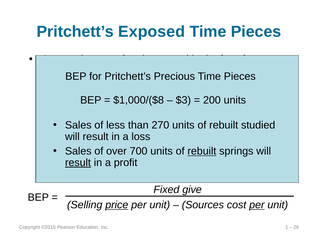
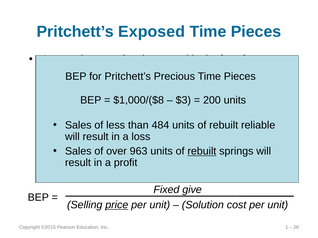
270: 270 -> 484
studied: studied -> reliable
700: 700 -> 963
result at (78, 163) underline: present -> none
Sources: Sources -> Solution
per at (257, 205) underline: present -> none
